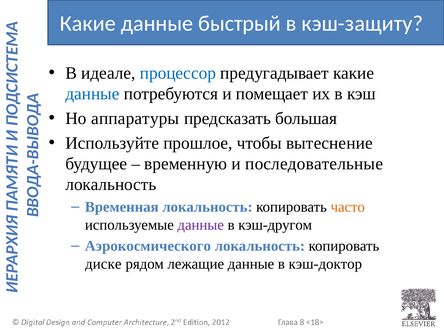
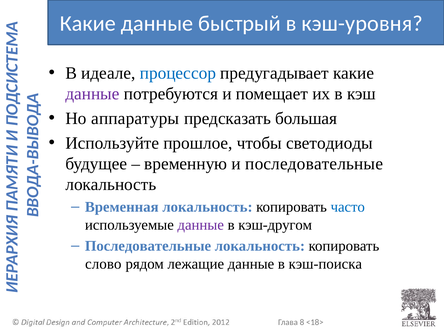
кэш-защиту: кэш-защиту -> кэш-уровня
данные at (93, 94) colour: blue -> purple
вытеснение: вытеснение -> светодиоды
часто colour: orange -> blue
Аэрокосмического at (148, 246): Аэрокосмического -> Последовательные
диске: диске -> слово
кэш-доктор: кэш-доктор -> кэш-поиска
